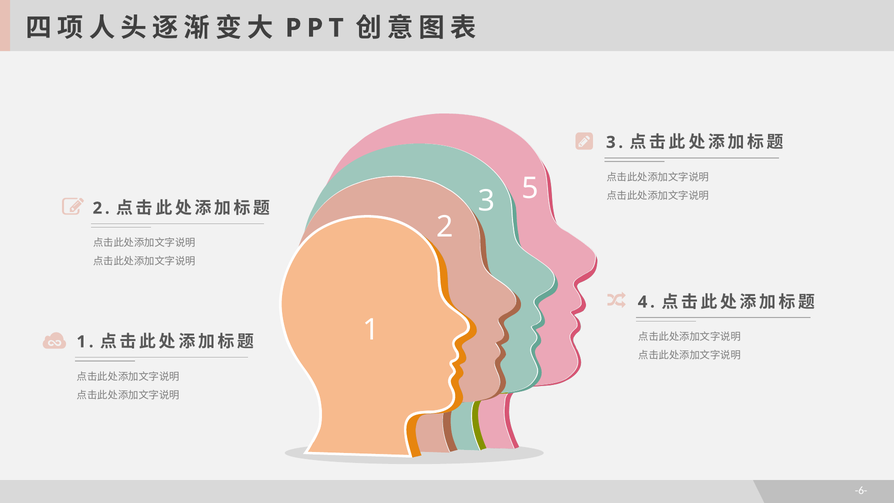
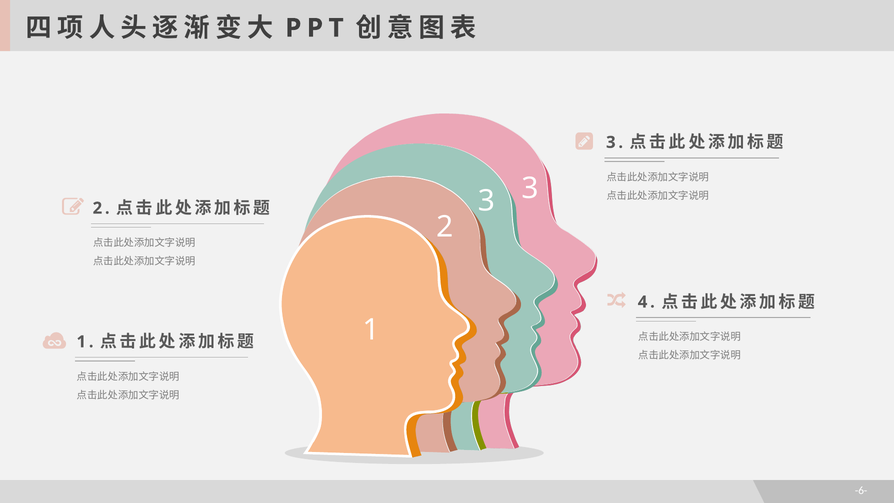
3 5: 5 -> 3
